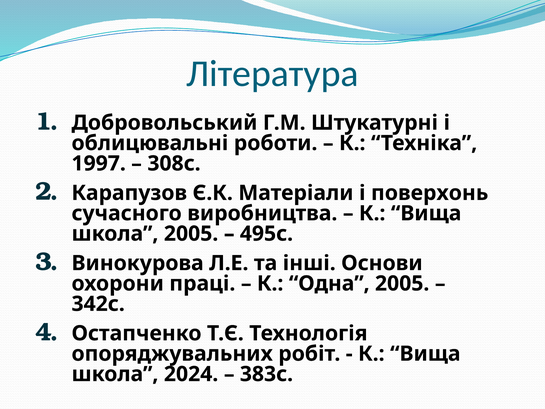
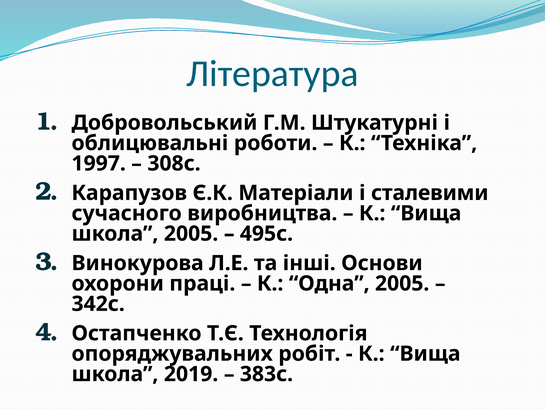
поверхонь: поверхонь -> сталевими
2024: 2024 -> 2019
